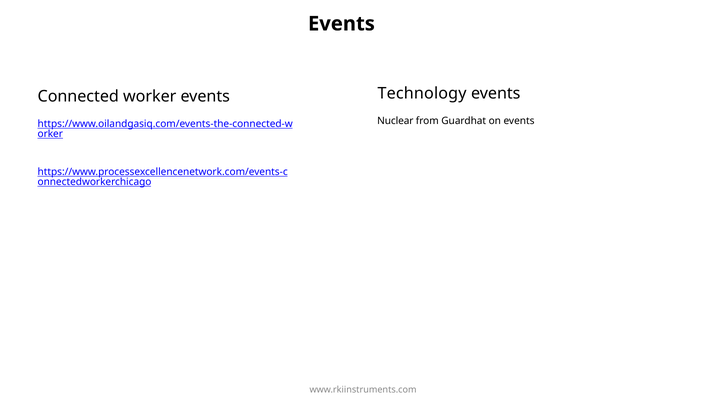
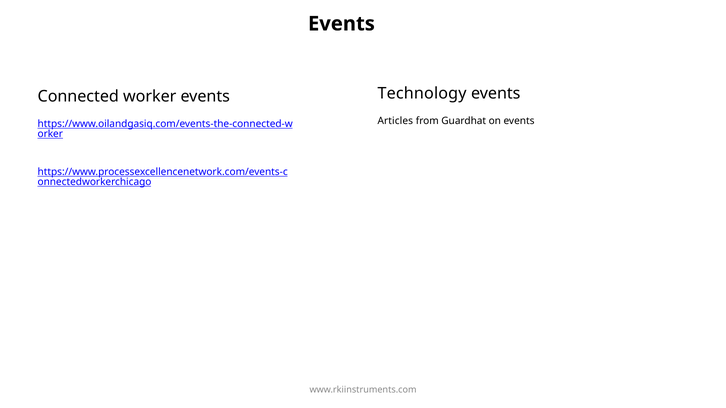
Nuclear: Nuclear -> Articles
